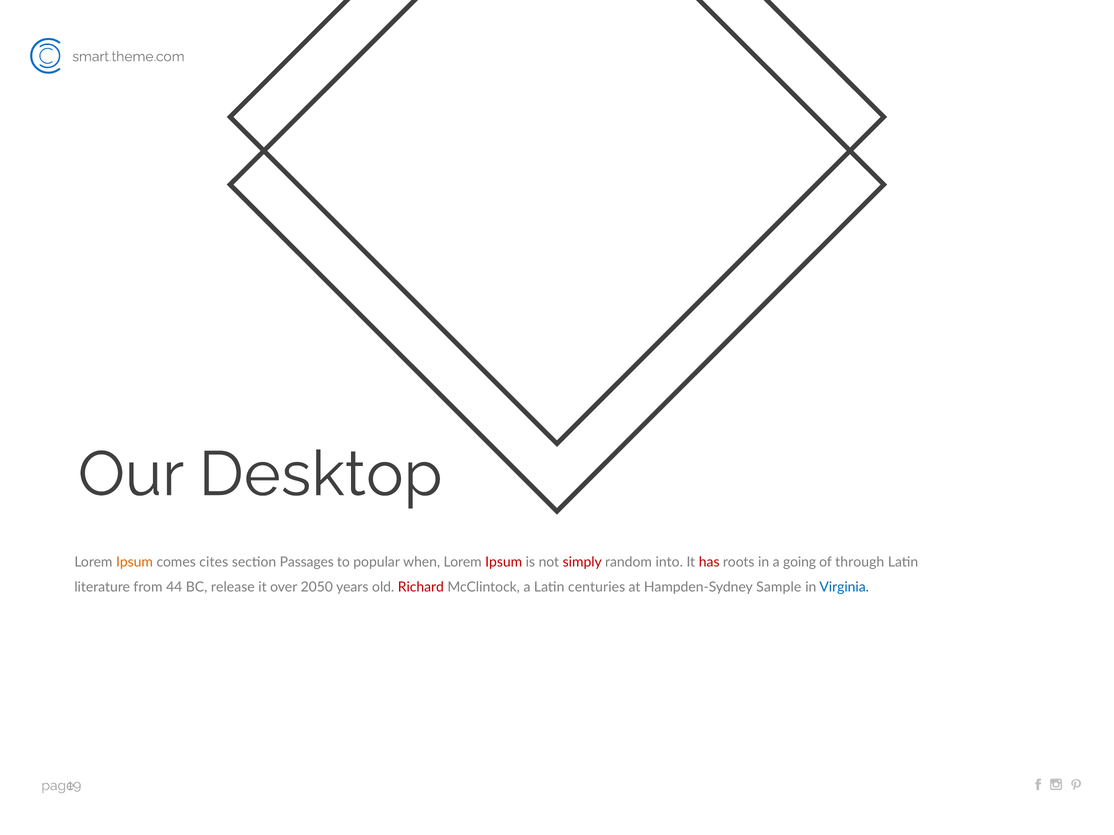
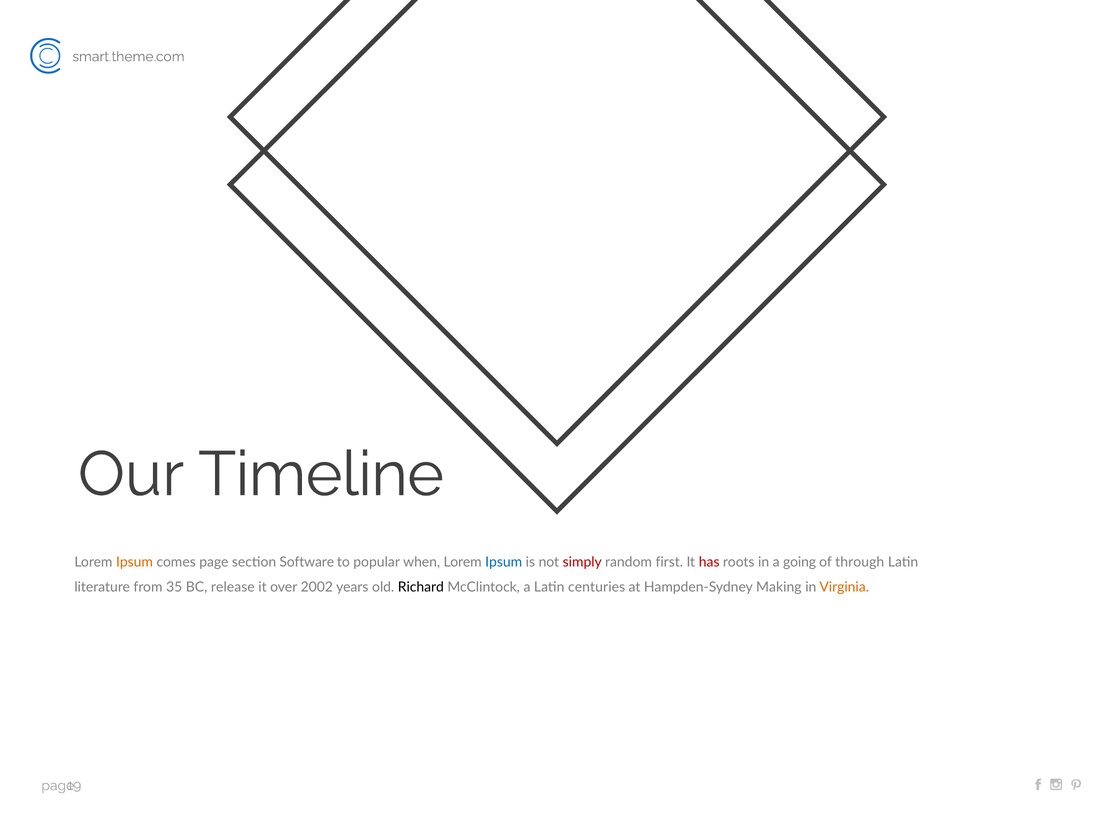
Desktop: Desktop -> Timeline
cites: cites -> page
Passages: Passages -> Software
Ipsum at (504, 563) colour: red -> blue
into: into -> first
44: 44 -> 35
2050: 2050 -> 2002
Richard colour: red -> black
Sample: Sample -> Making
Virginia colour: blue -> orange
